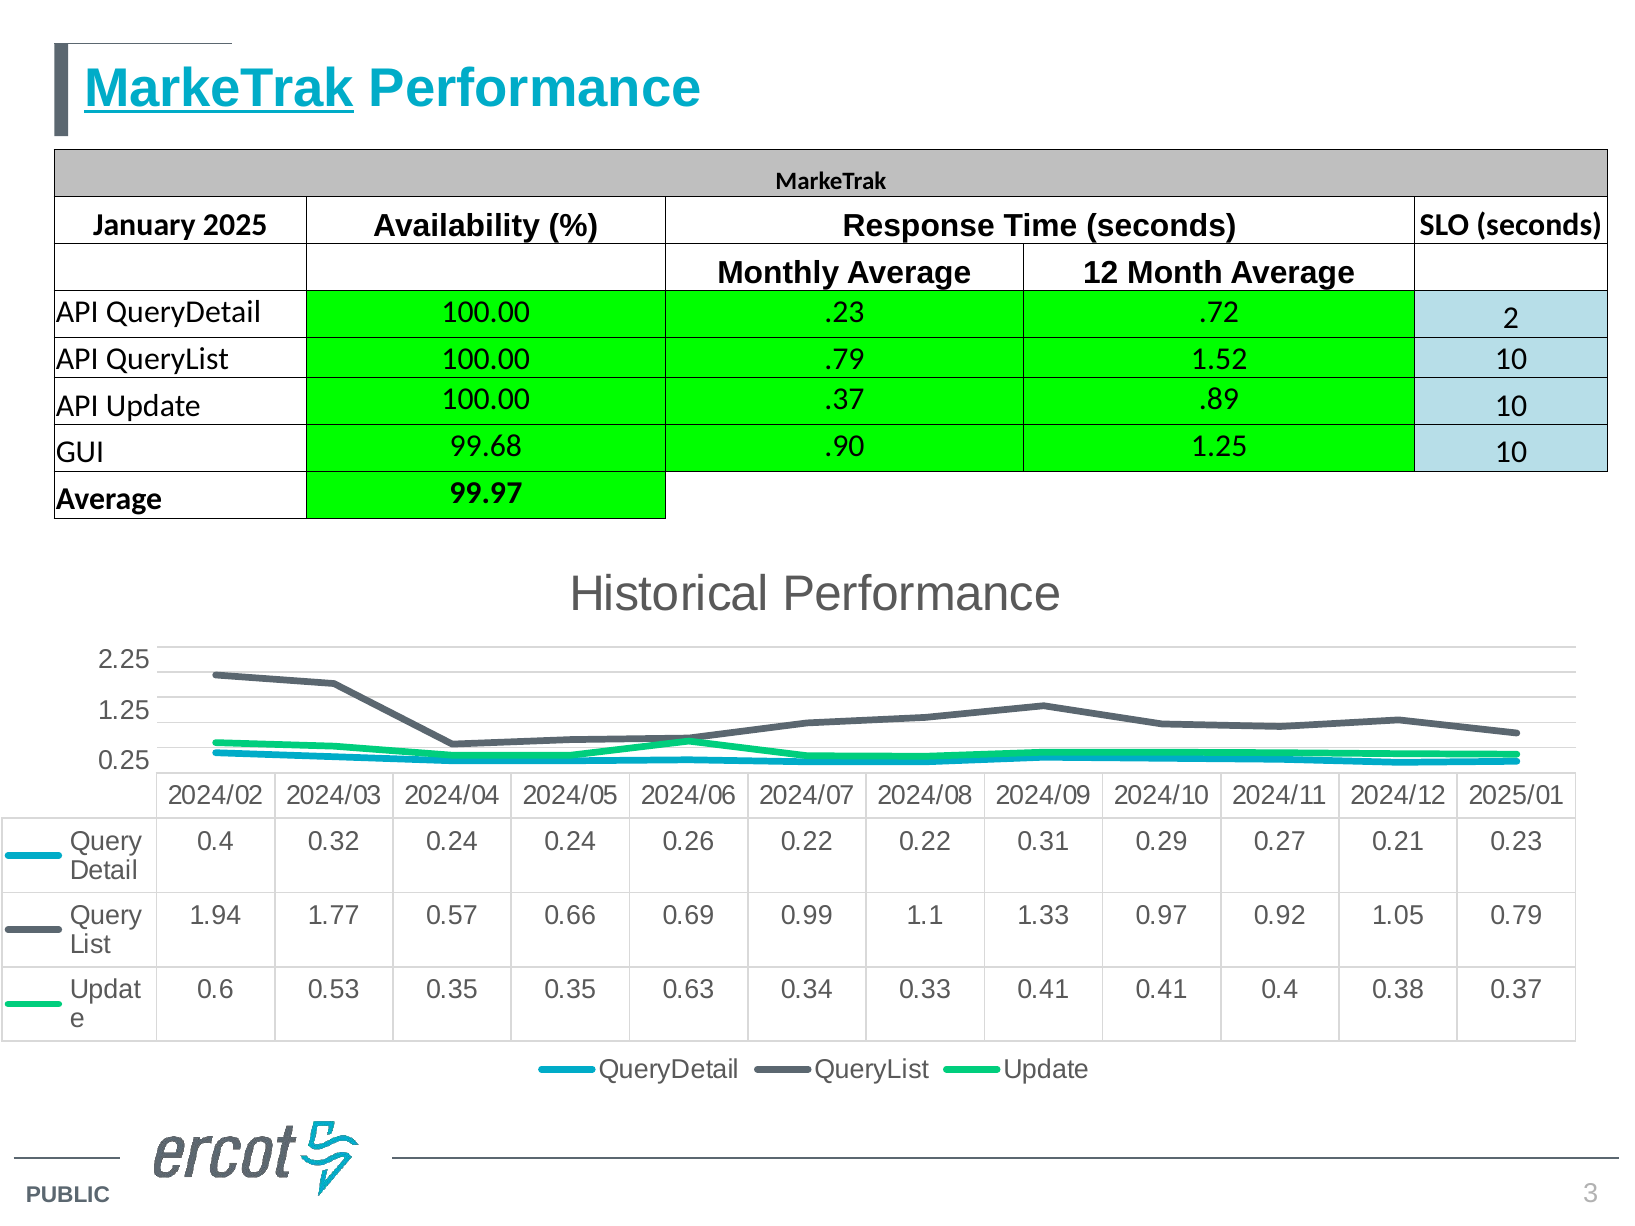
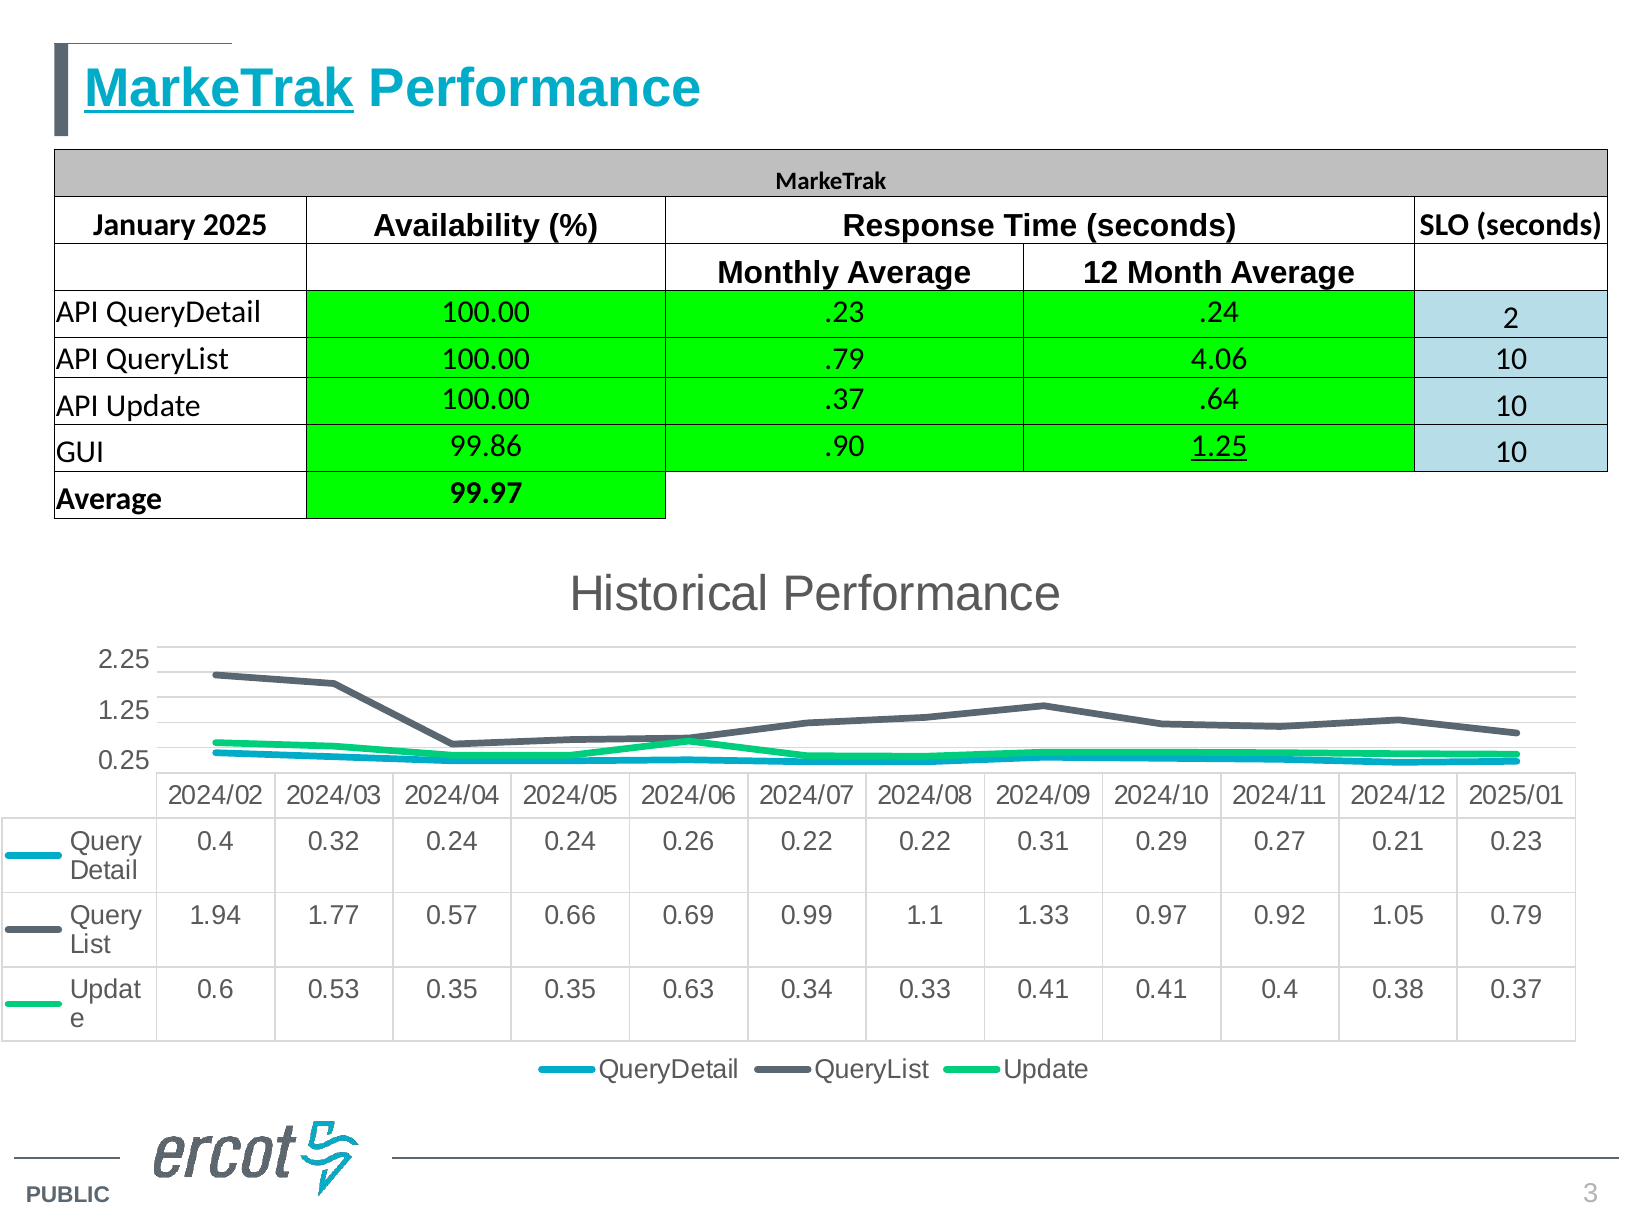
.72: .72 -> .24
1.52: 1.52 -> 4.06
.89: .89 -> .64
99.68: 99.68 -> 99.86
1.25 at (1219, 446) underline: none -> present
